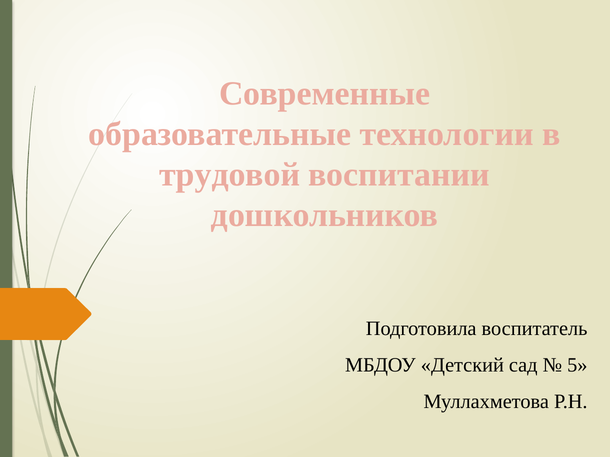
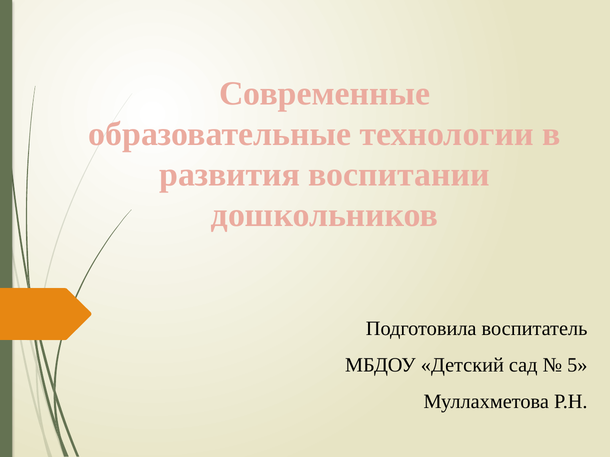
трудовой: трудовой -> развития
